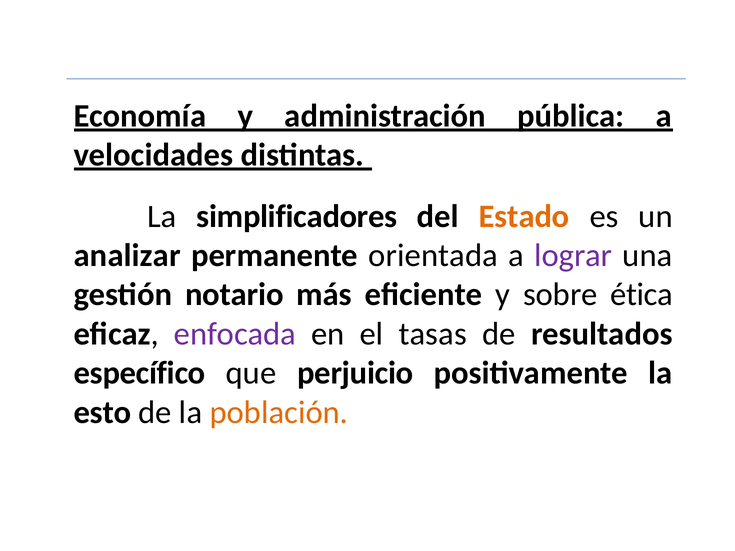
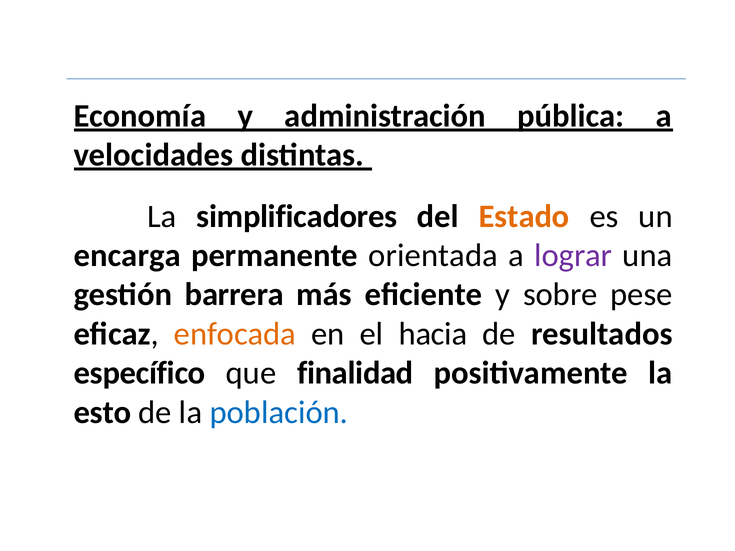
analizar: analizar -> encarga
notario: notario -> barrera
ética: ética -> pese
enfocada colour: purple -> orange
tasas: tasas -> hacia
perjuicio: perjuicio -> finalidad
población colour: orange -> blue
